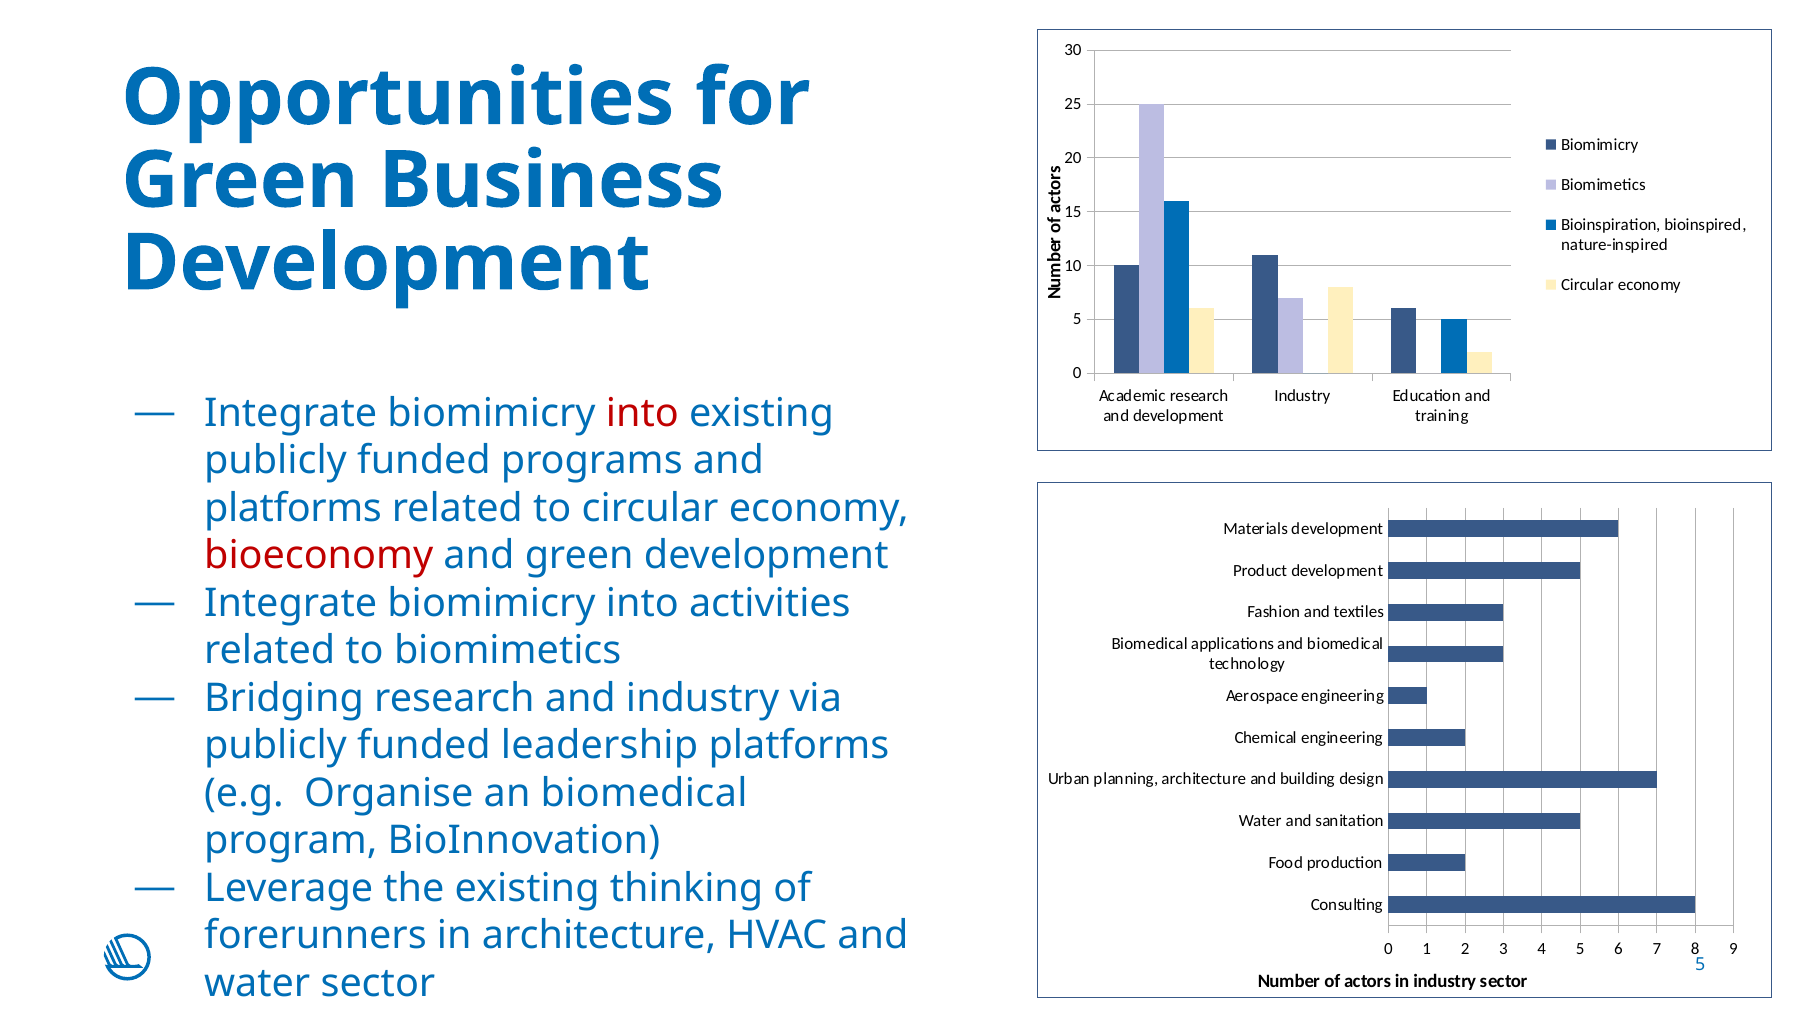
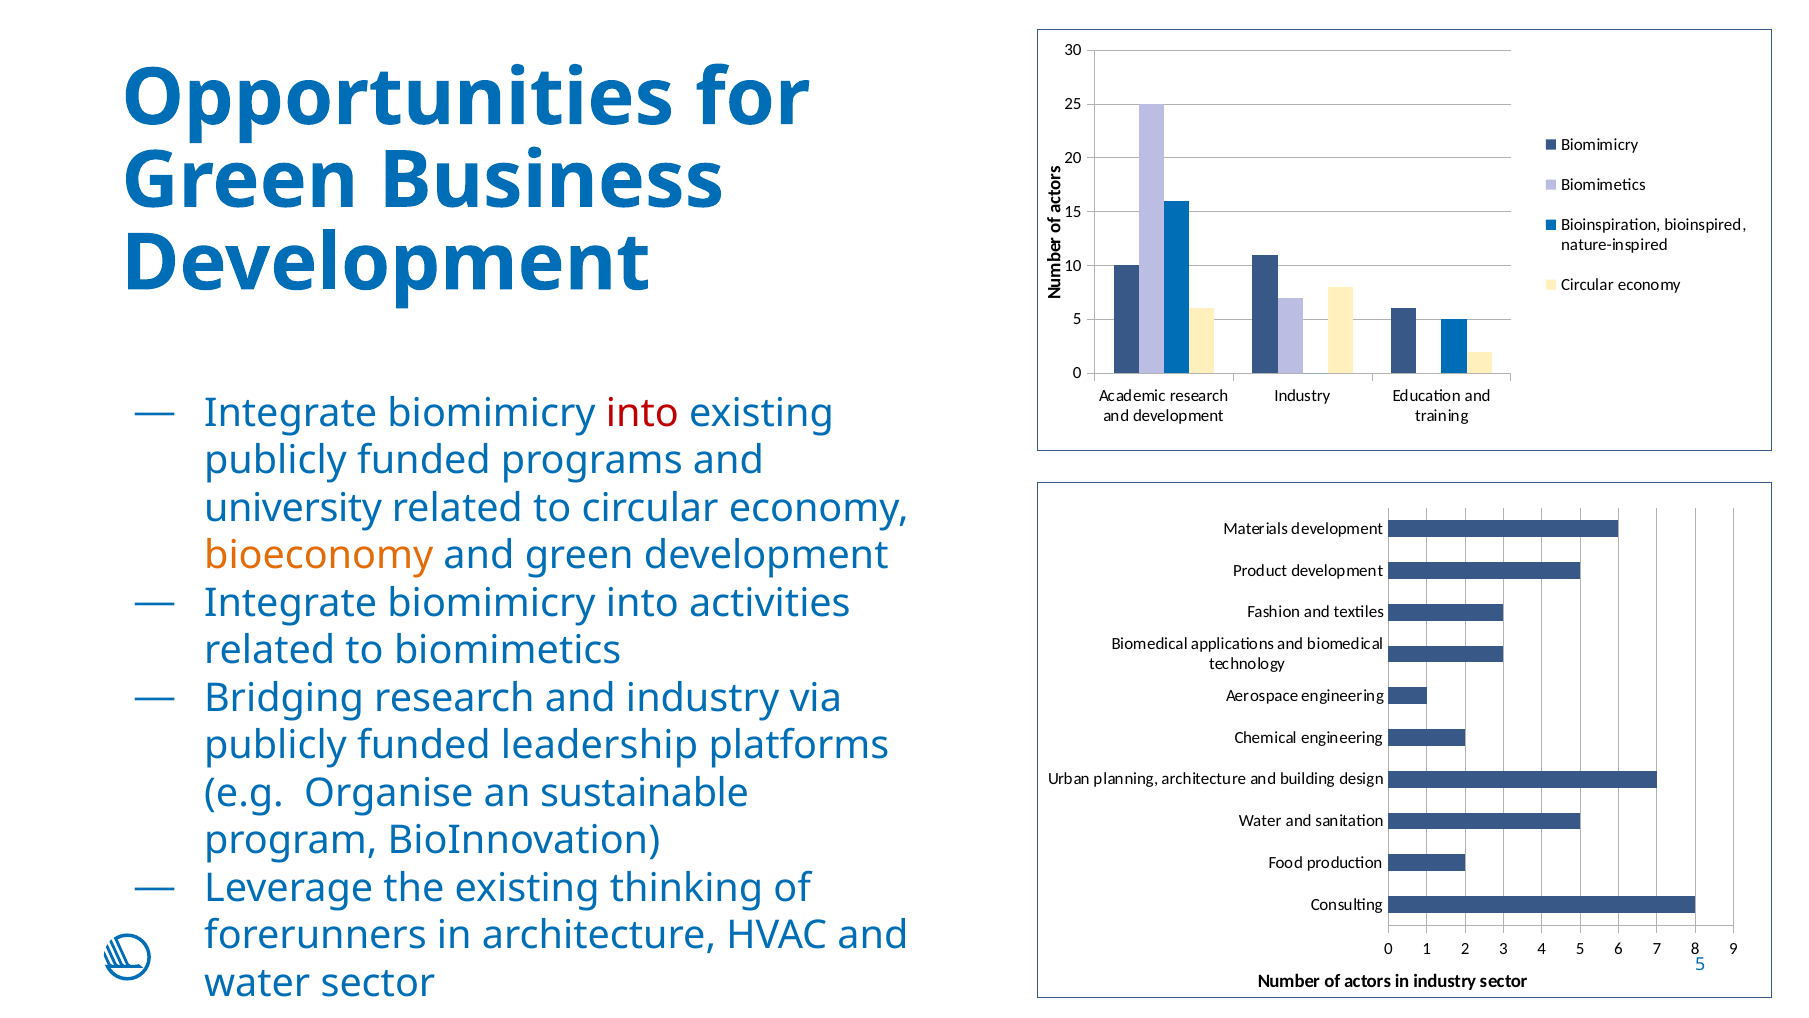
platforms at (293, 508): platforms -> university
bioeconomy colour: red -> orange
an biomedical: biomedical -> sustainable
